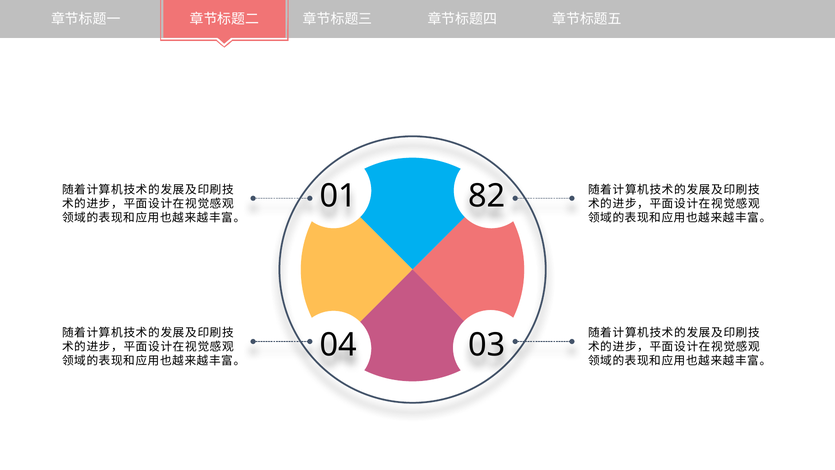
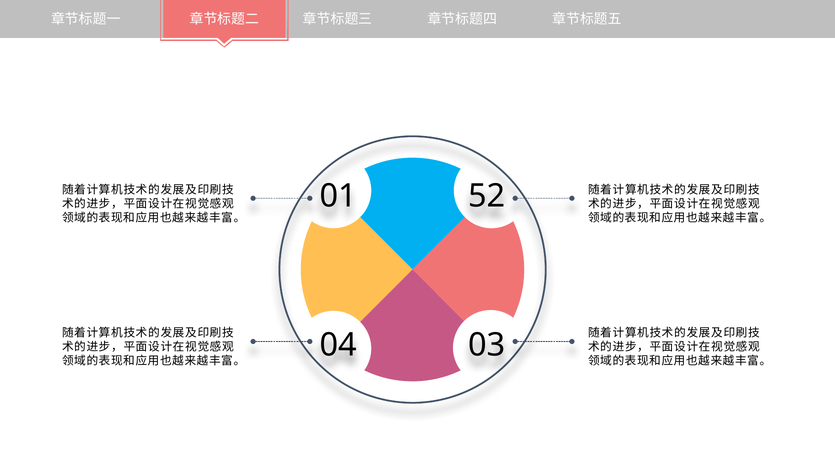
82: 82 -> 52
